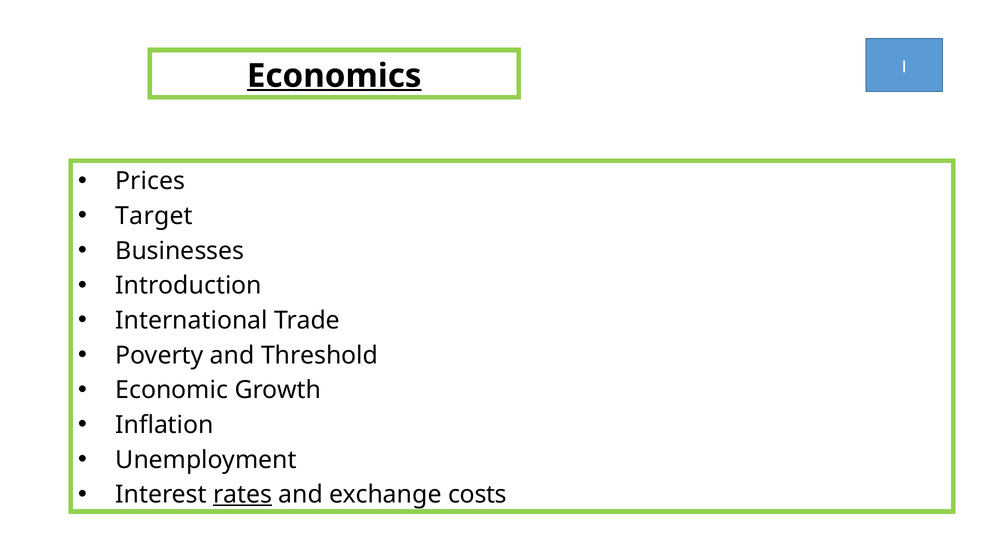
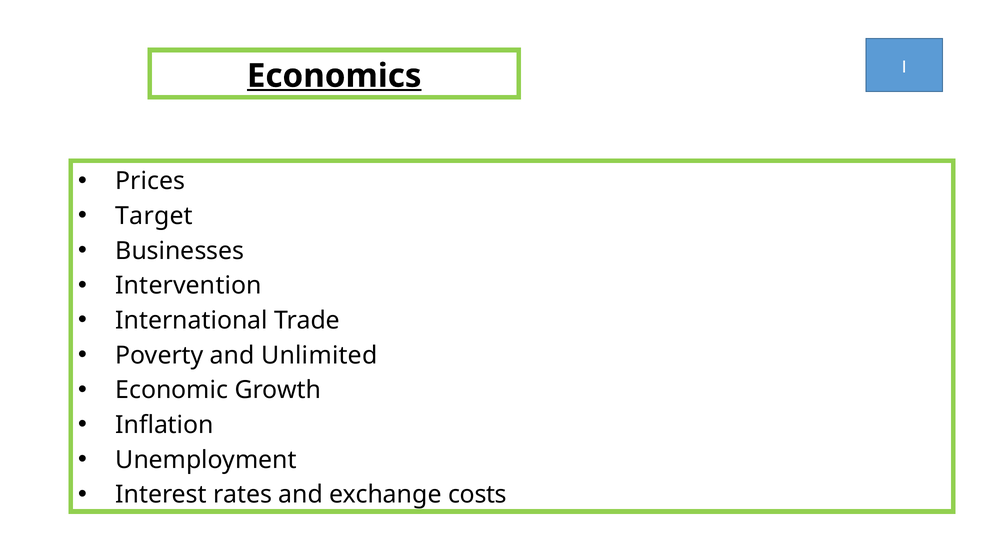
Introduction: Introduction -> Intervention
Threshold: Threshold -> Unlimited
rates underline: present -> none
